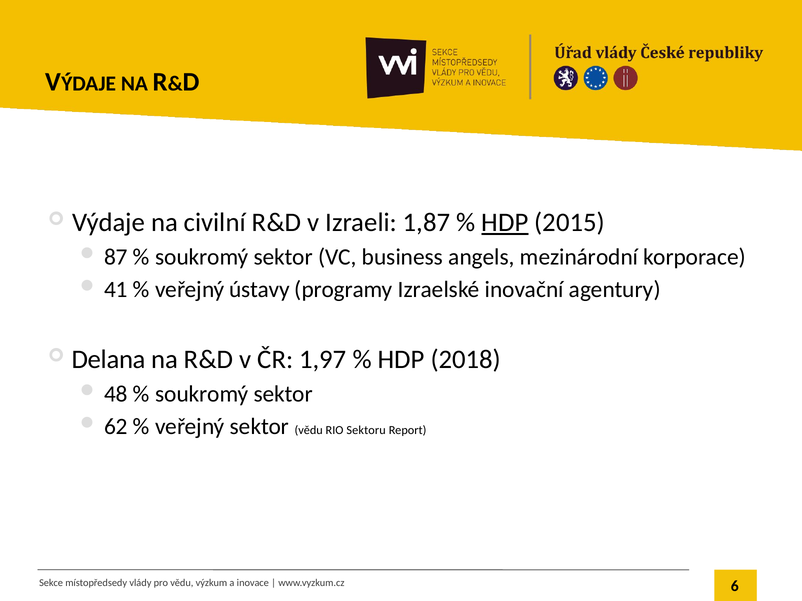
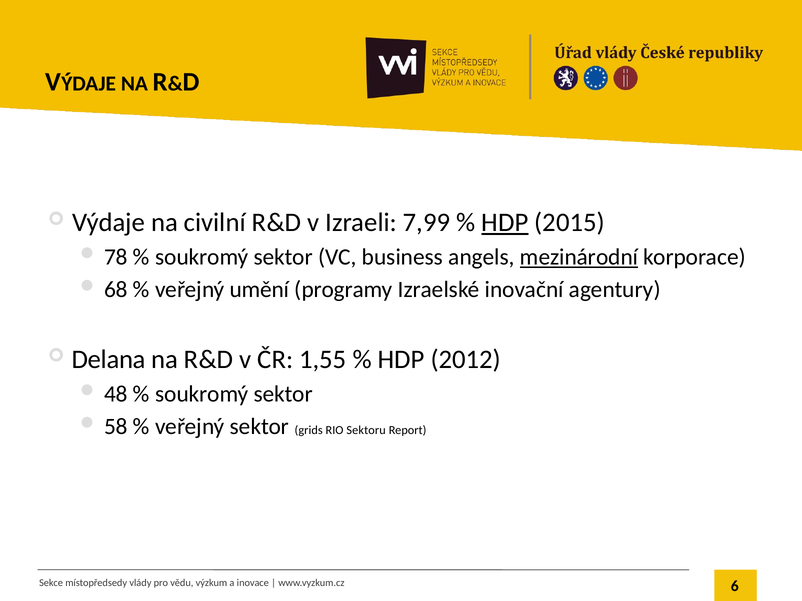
1,87: 1,87 -> 7,99
87: 87 -> 78
mezinárodní underline: none -> present
41: 41 -> 68
ústavy: ústavy -> umění
1,97: 1,97 -> 1,55
2018: 2018 -> 2012
62: 62 -> 58
sektor vědu: vědu -> grids
